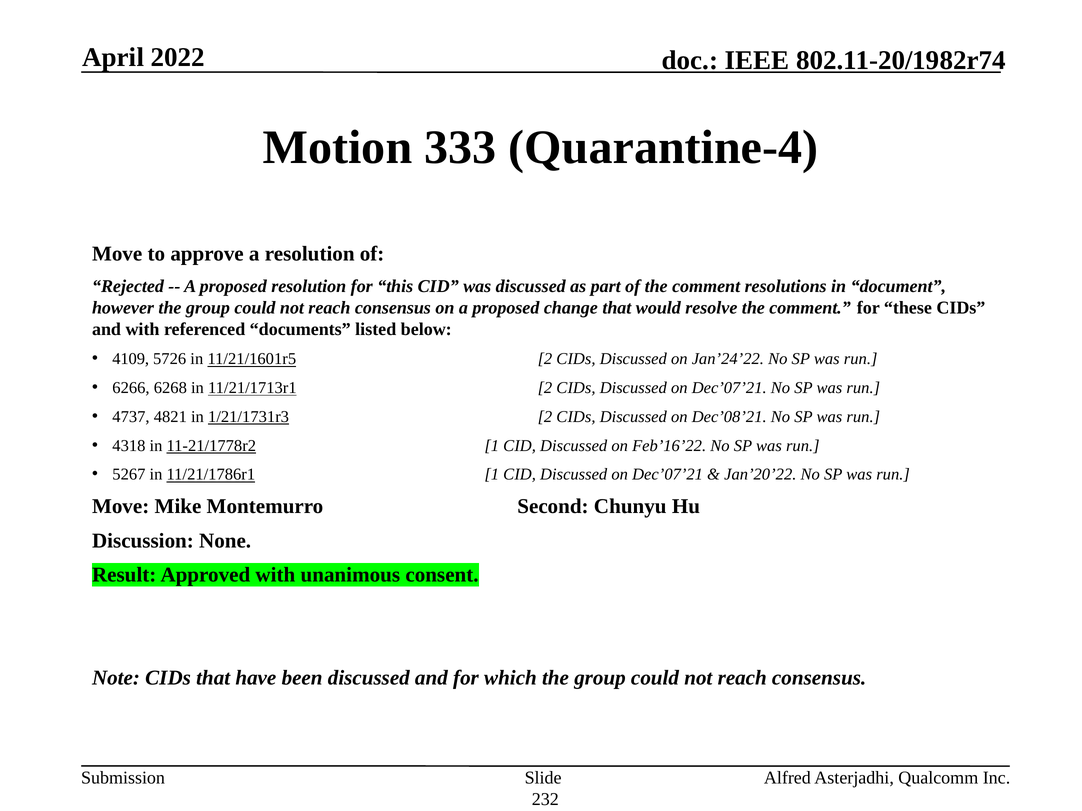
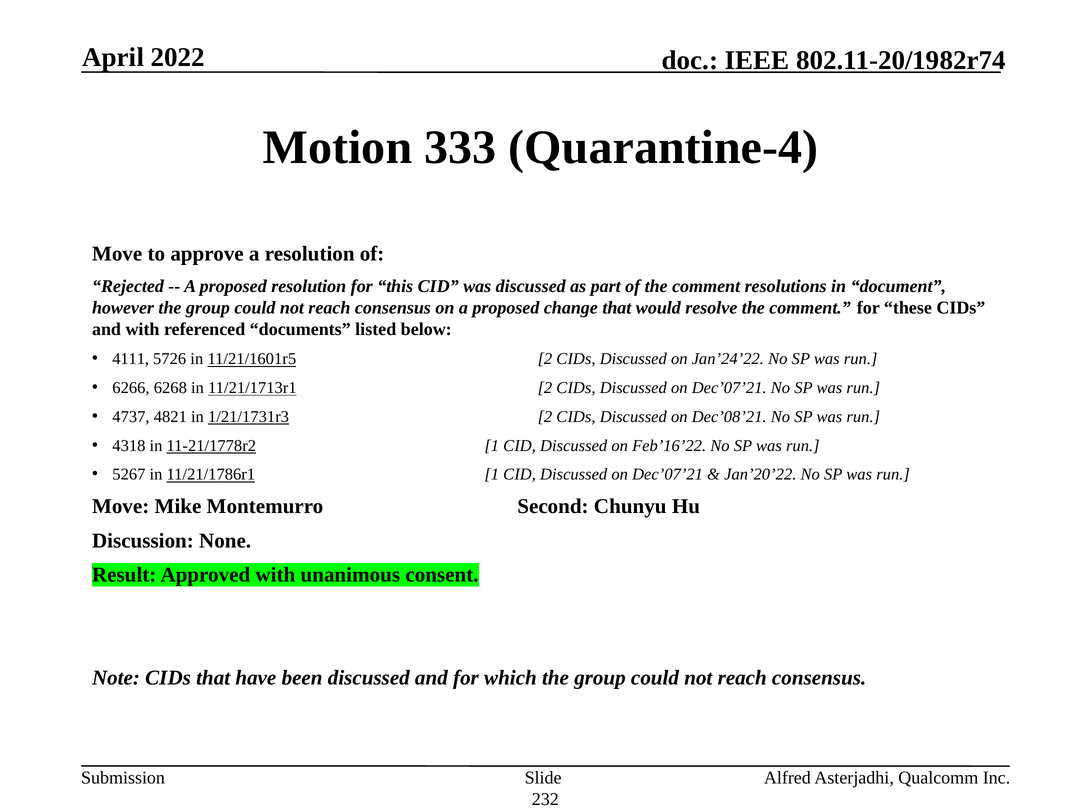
4109: 4109 -> 4111
